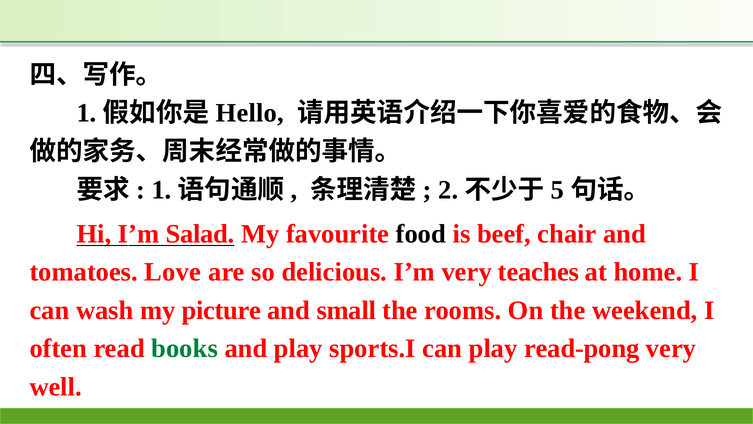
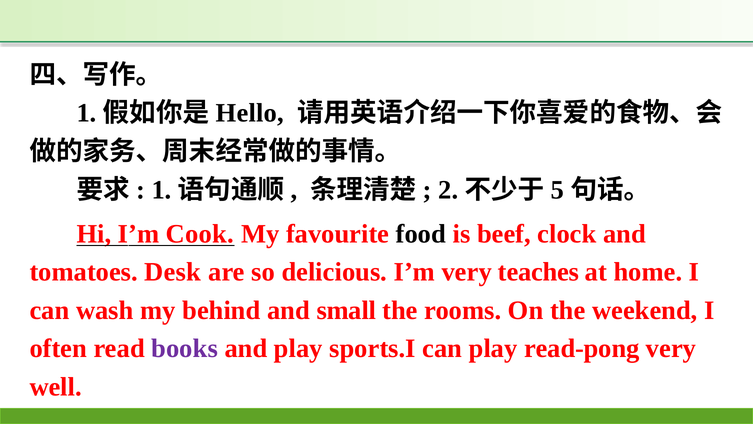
Salad: Salad -> Cook
chair: chair -> clock
Love: Love -> Desk
picture: picture -> behind
books colour: green -> purple
